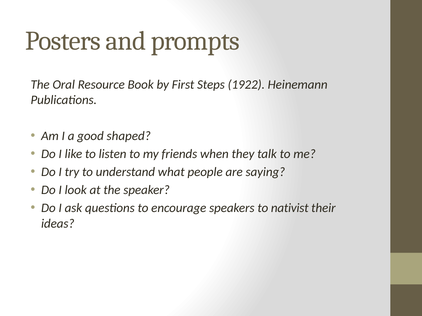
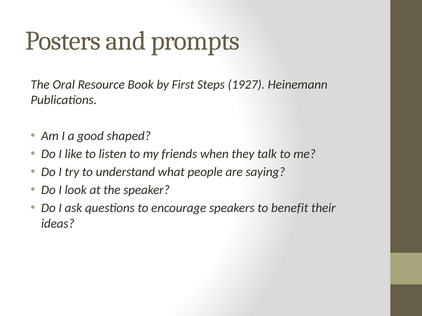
1922: 1922 -> 1927
nativist: nativist -> benefit
